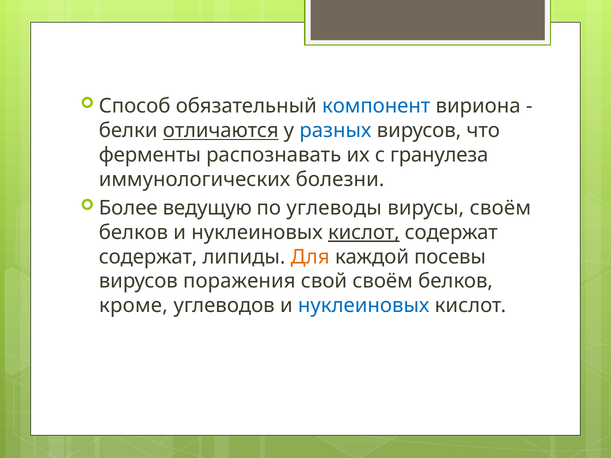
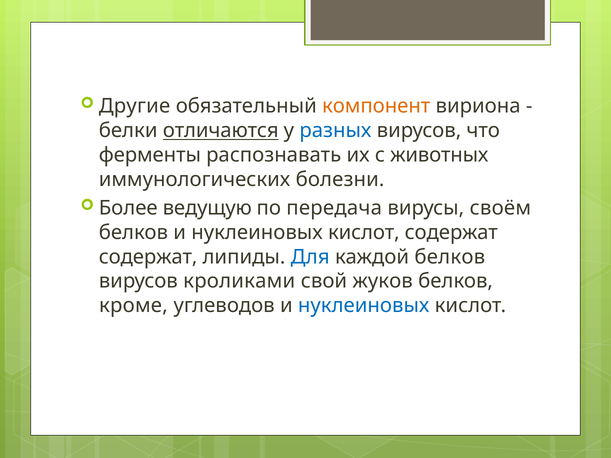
Способ: Способ -> Другие
компонент colour: blue -> orange
гранулеза: гранулеза -> животных
углеводы: углеводы -> передача
кислот at (364, 233) underline: present -> none
Для colour: orange -> blue
каждой посевы: посевы -> белков
поражения: поражения -> кроликами
свой своём: своём -> жуков
